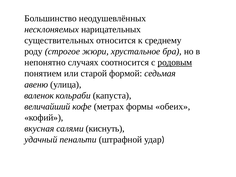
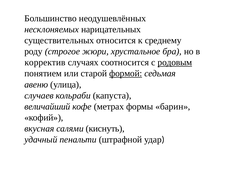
непонятно: непонятно -> корректив
формой underline: none -> present
валенок: валенок -> случаев
обеих: обеих -> барин
